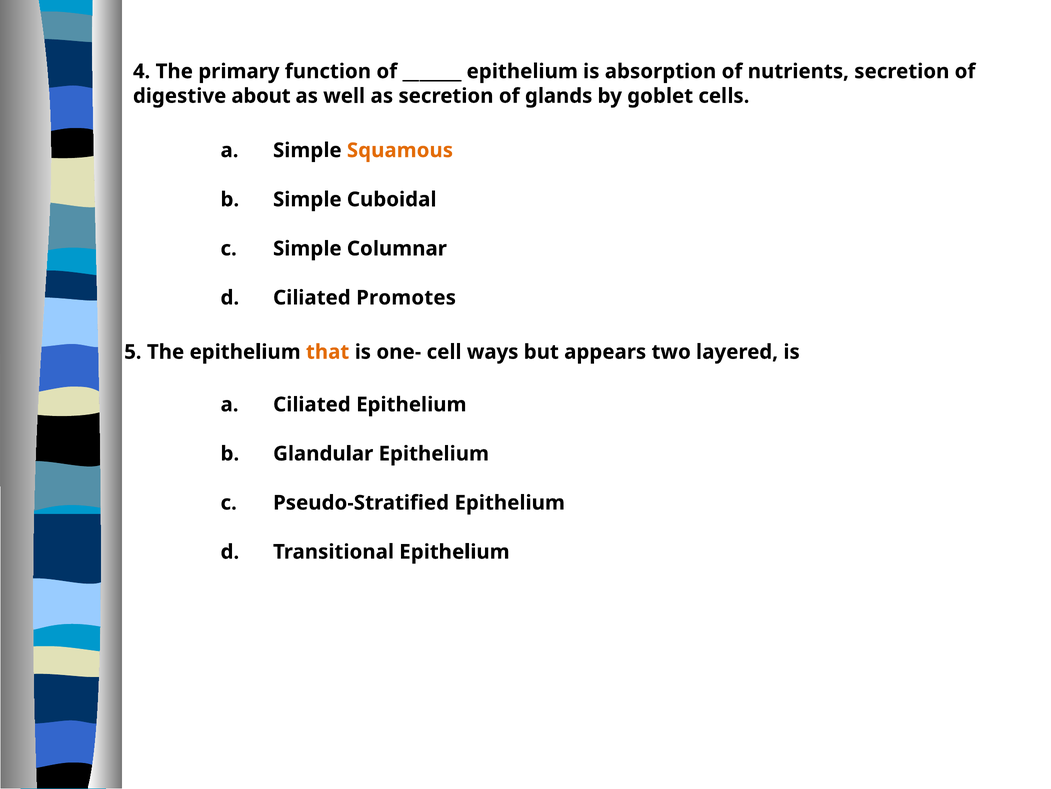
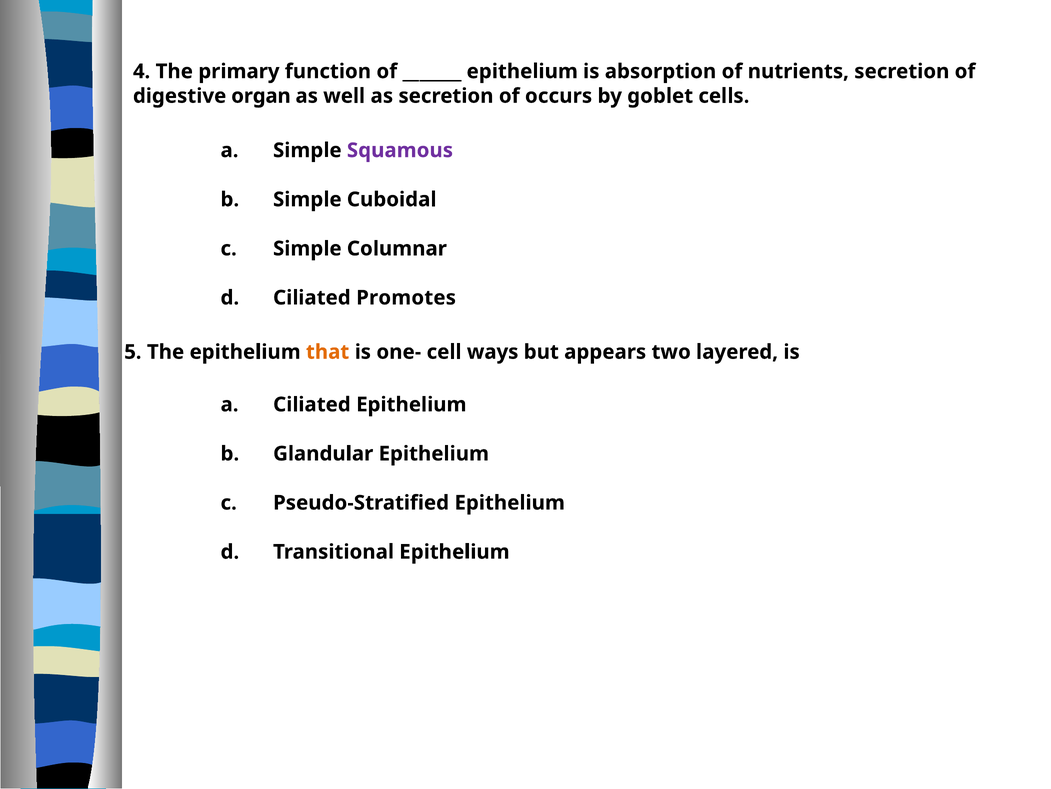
about: about -> organ
glands: glands -> occurs
Squamous colour: orange -> purple
